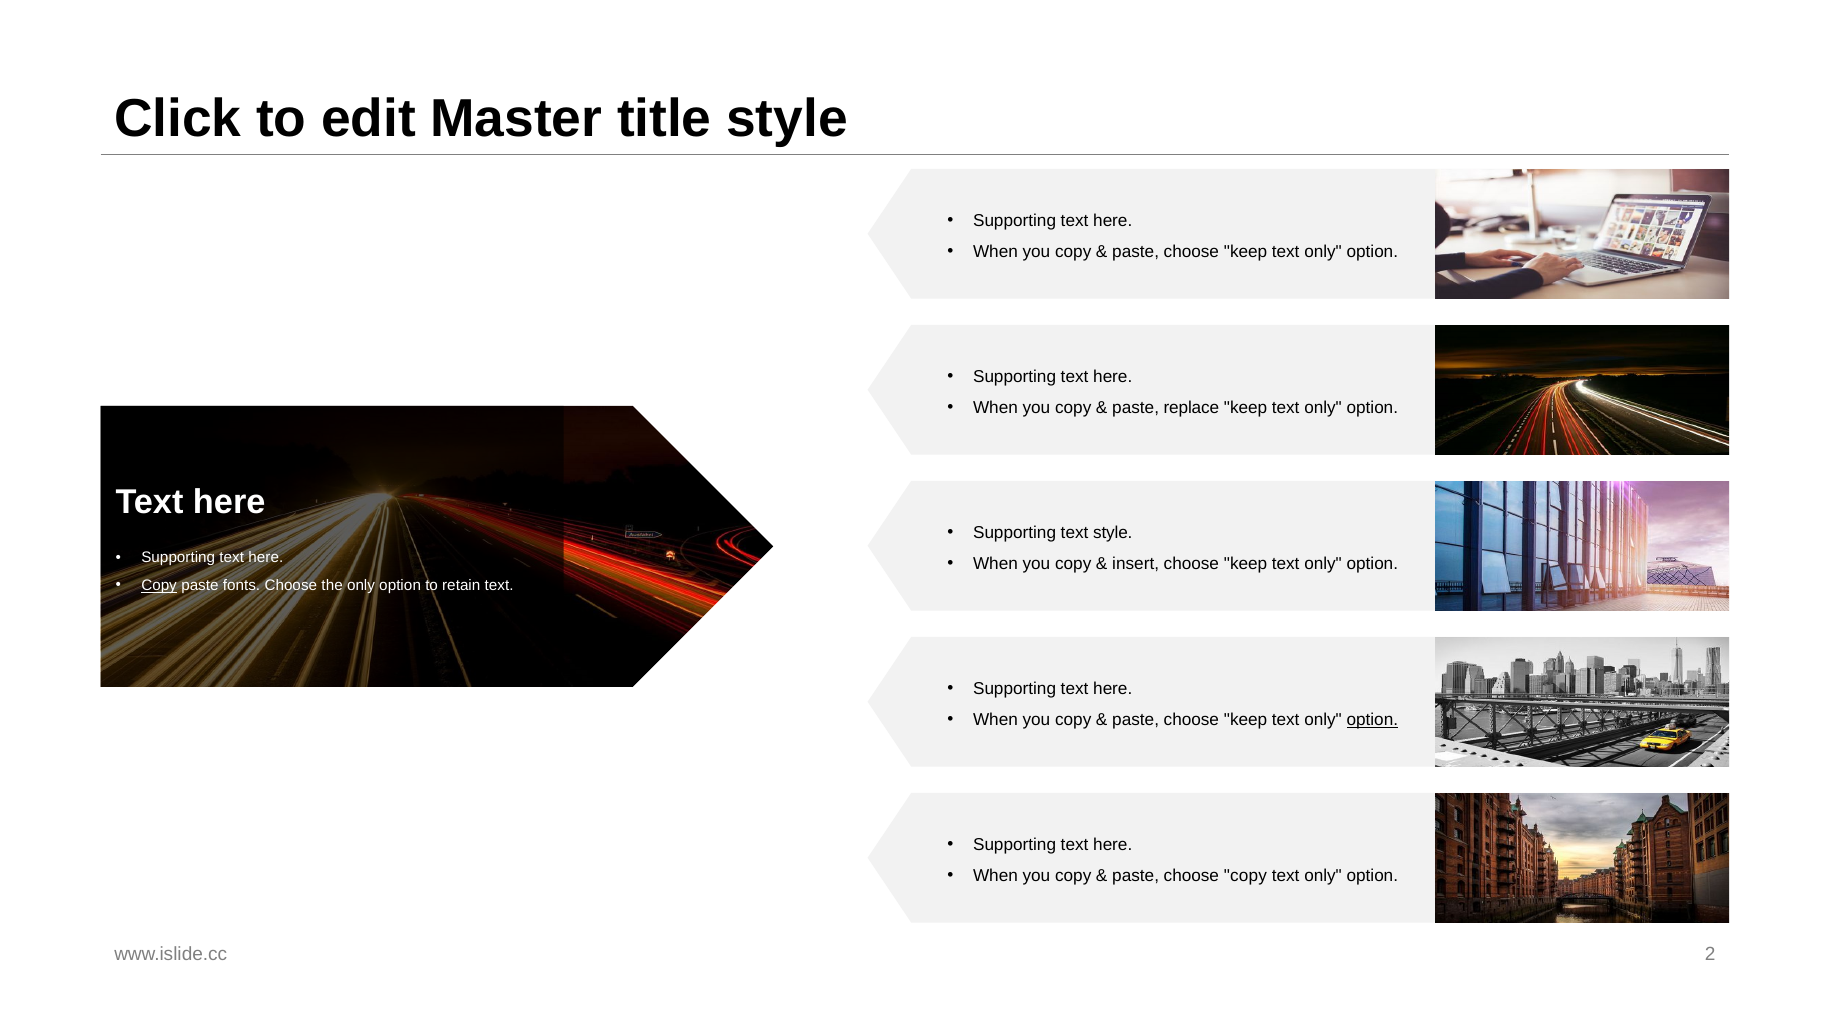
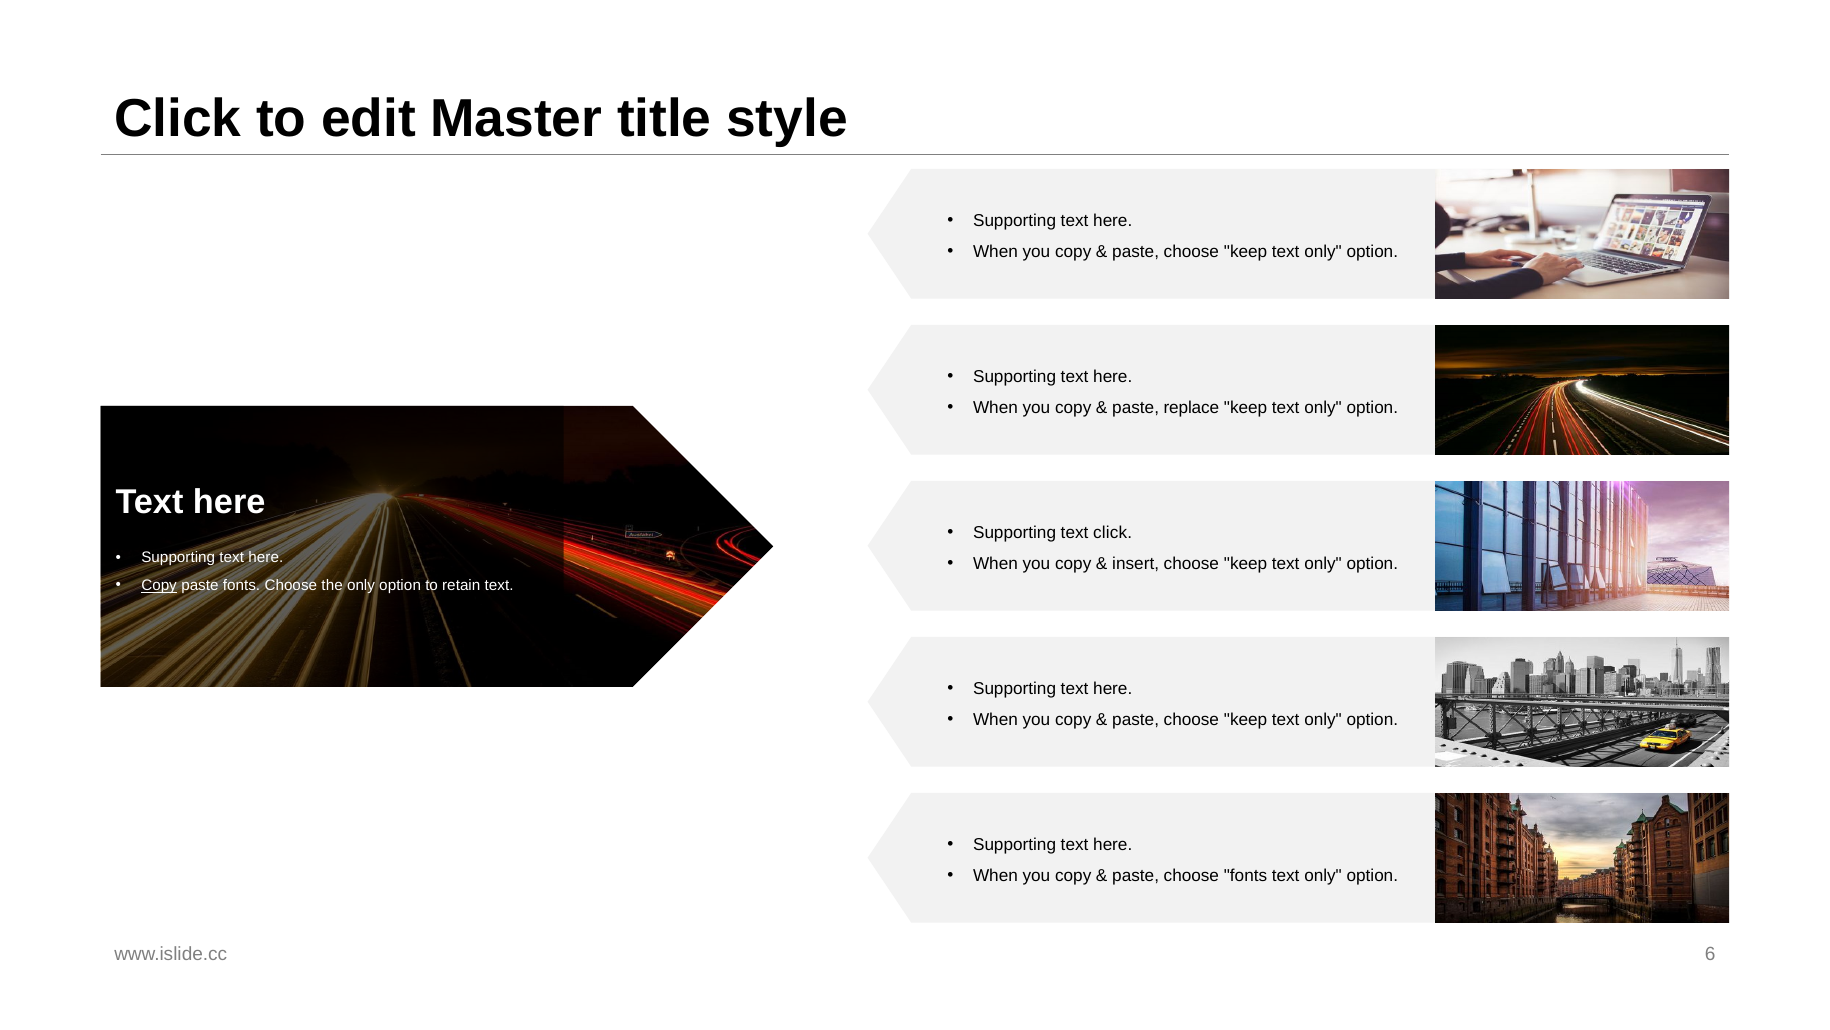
text style: style -> click
option at (1372, 720) underline: present -> none
choose copy: copy -> fonts
2: 2 -> 6
